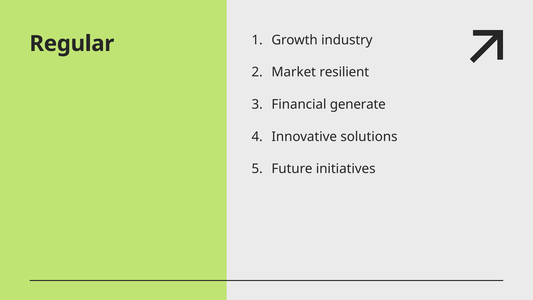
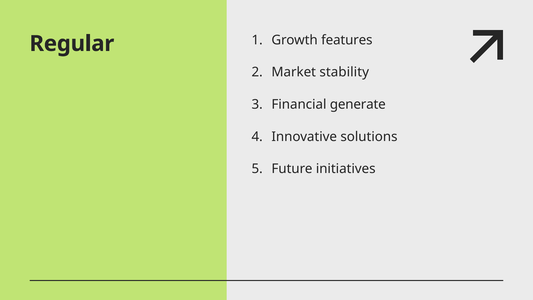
industry: industry -> features
resilient: resilient -> stability
